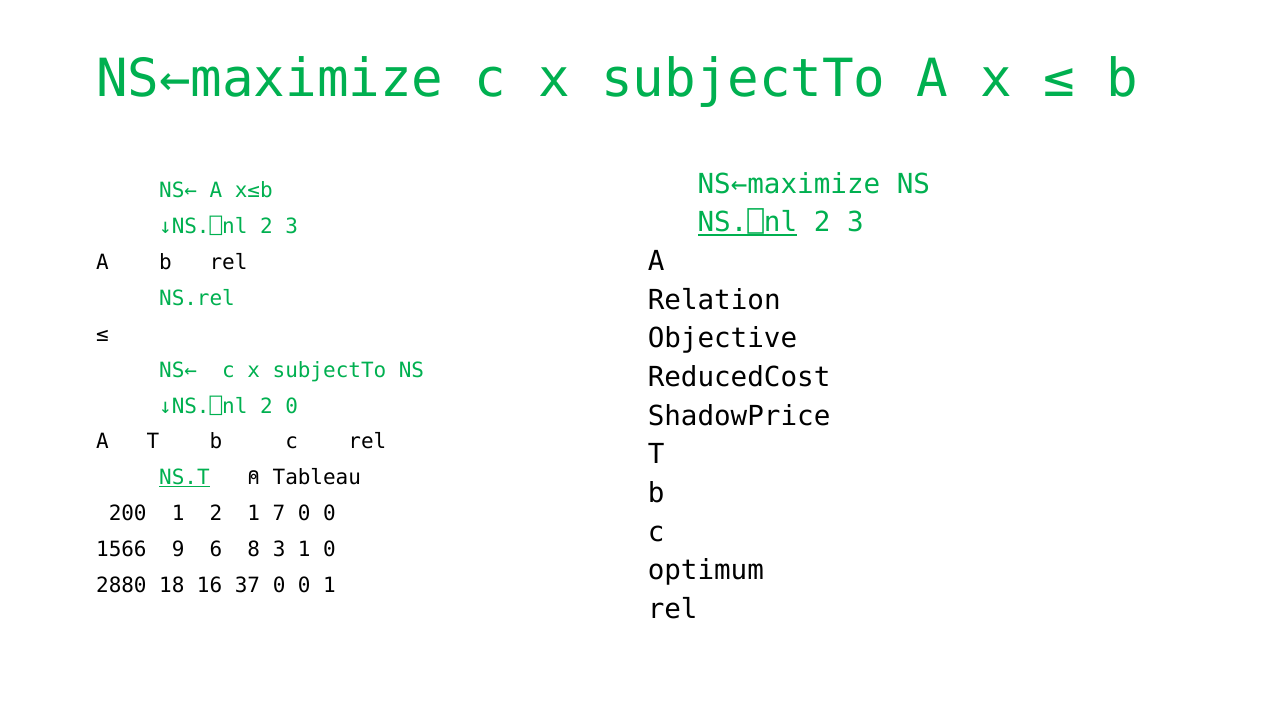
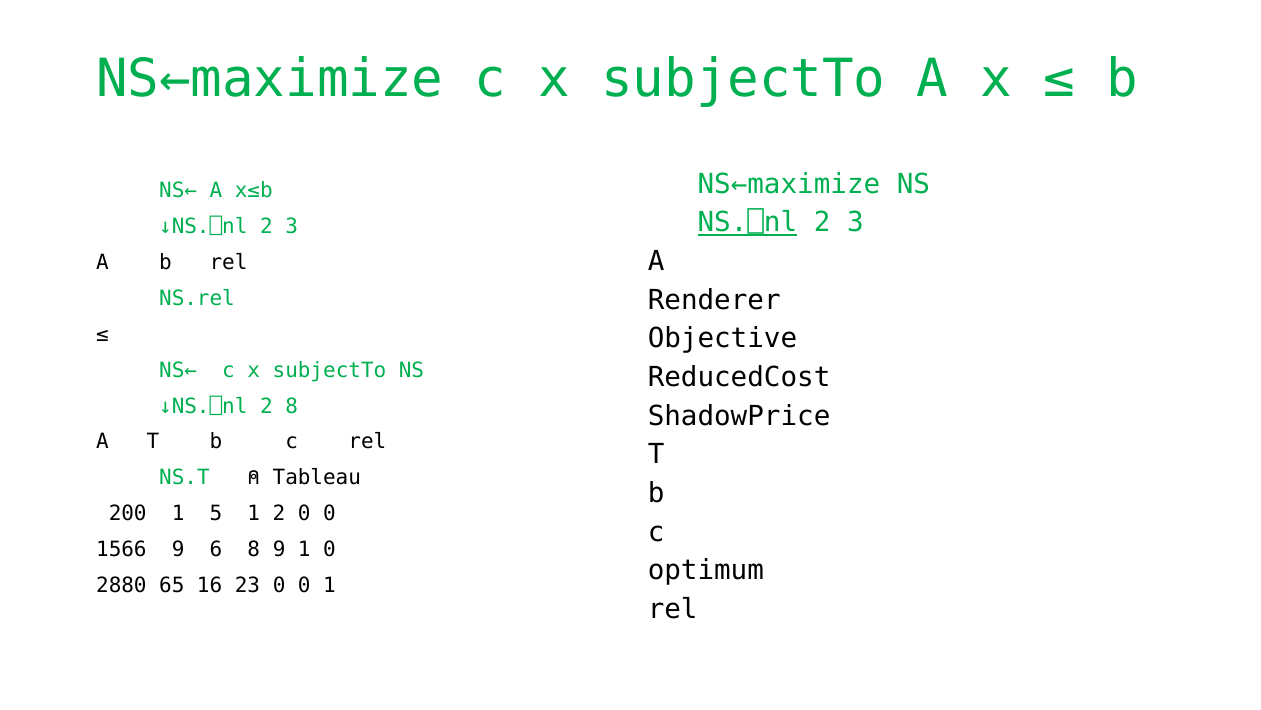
Relation: Relation -> Renderer
2 0: 0 -> 8
NS.T underline: present -> none
1 2: 2 -> 5
1 7: 7 -> 2
8 3: 3 -> 9
18: 18 -> 65
37: 37 -> 23
